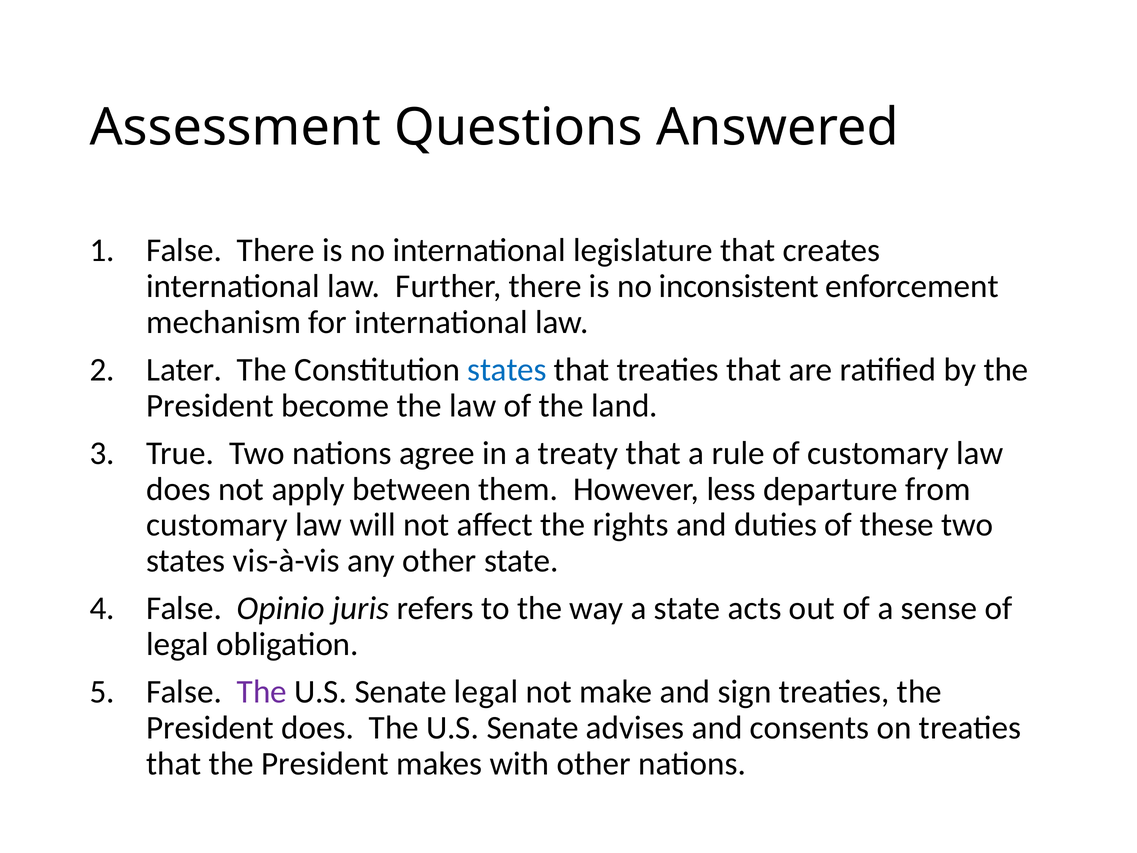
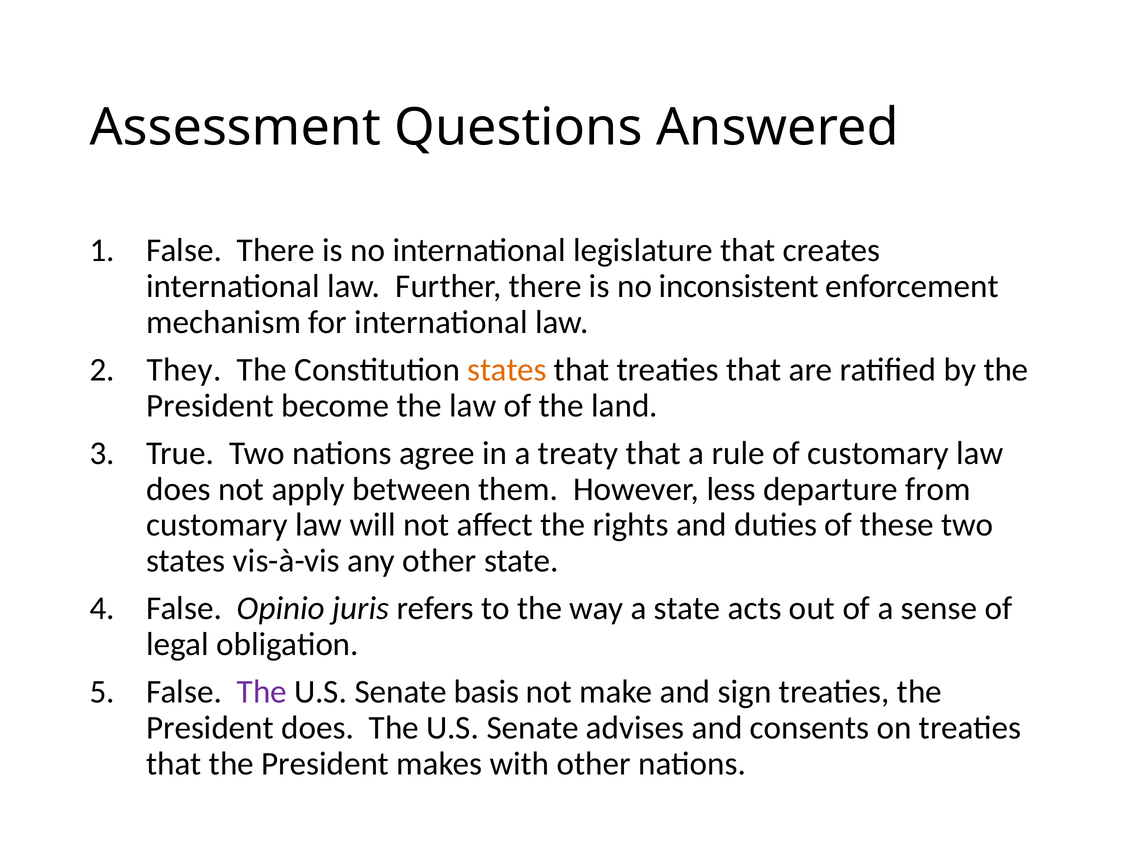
Later: Later -> They
states at (507, 370) colour: blue -> orange
Senate legal: legal -> basis
